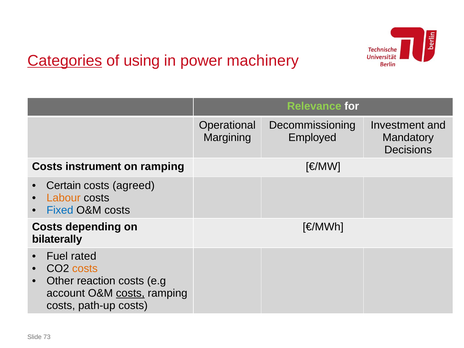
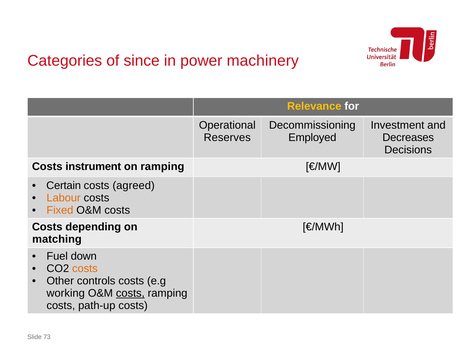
Categories underline: present -> none
using: using -> since
Relevance colour: light green -> yellow
Margining: Margining -> Reserves
Mandatory: Mandatory -> Decreases
Fixed colour: blue -> orange
bilaterally: bilaterally -> matching
rated: rated -> down
reaction: reaction -> controls
account: account -> working
